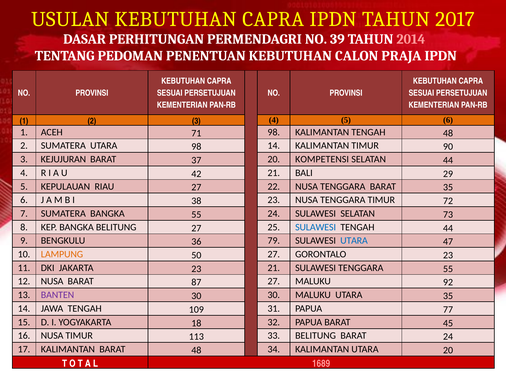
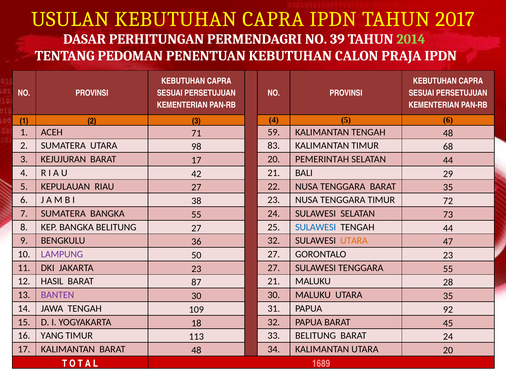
2014 colour: pink -> light green
71 98: 98 -> 59
98 14: 14 -> 83
90: 90 -> 68
BARAT 37: 37 -> 17
KOMPETENSI: KOMPETENSI -> PEMERINTAH
36 79: 79 -> 32
UTARA at (354, 241) colour: blue -> orange
LAMPUNG colour: orange -> purple
23 21: 21 -> 27
12 NUSA: NUSA -> HASIL
87 27: 27 -> 21
92: 92 -> 28
77: 77 -> 92
16 NUSA: NUSA -> YANG
